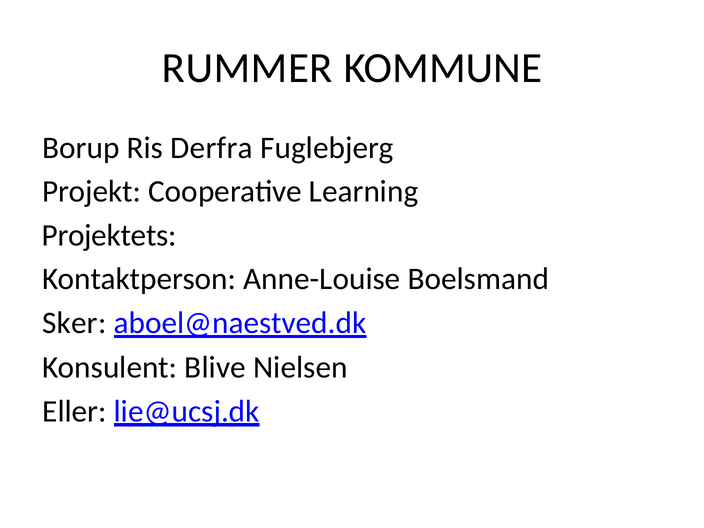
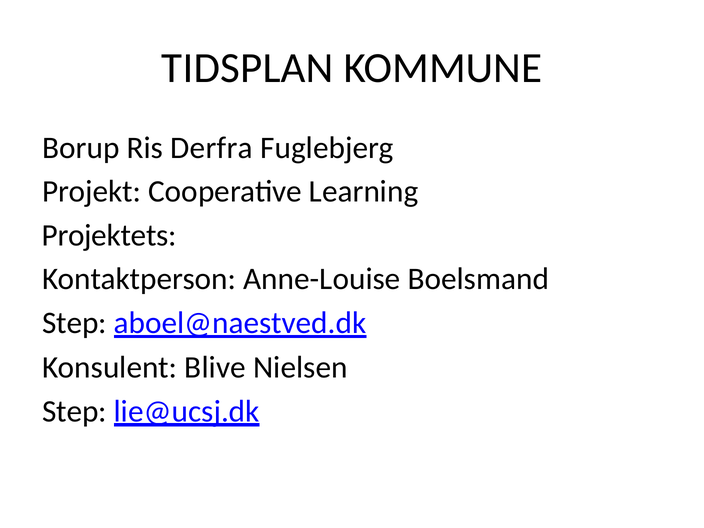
RUMMER: RUMMER -> TIDSPLAN
Sker at (74, 323): Sker -> Step
Eller at (74, 411): Eller -> Step
